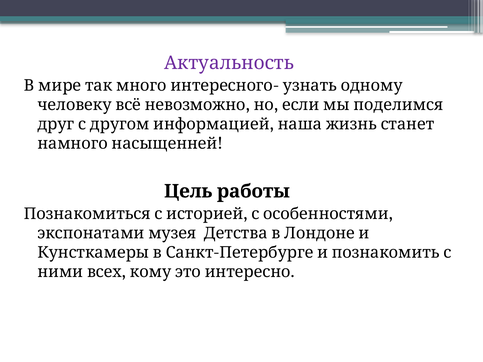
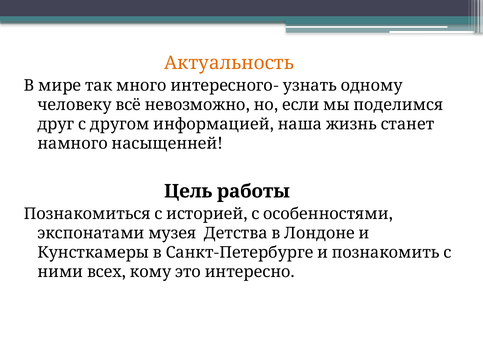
Актуальность colour: purple -> orange
